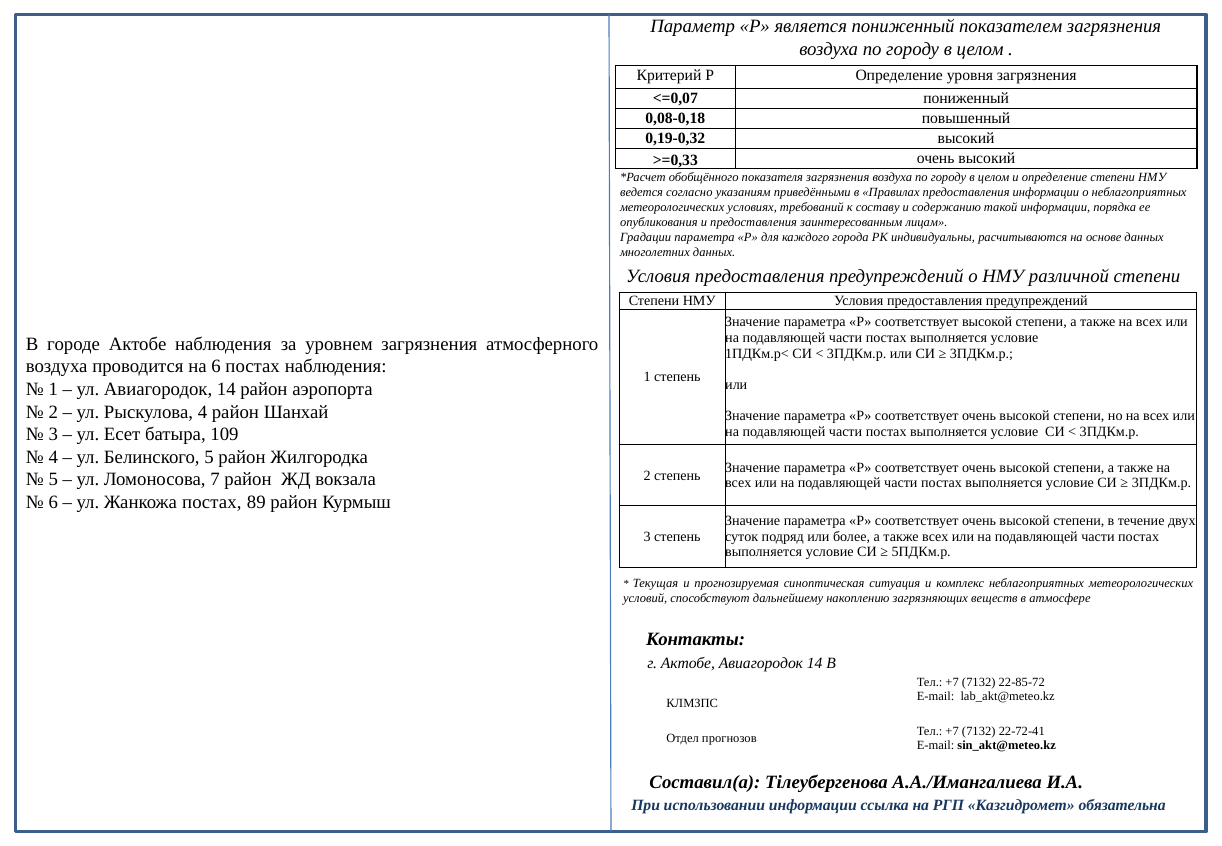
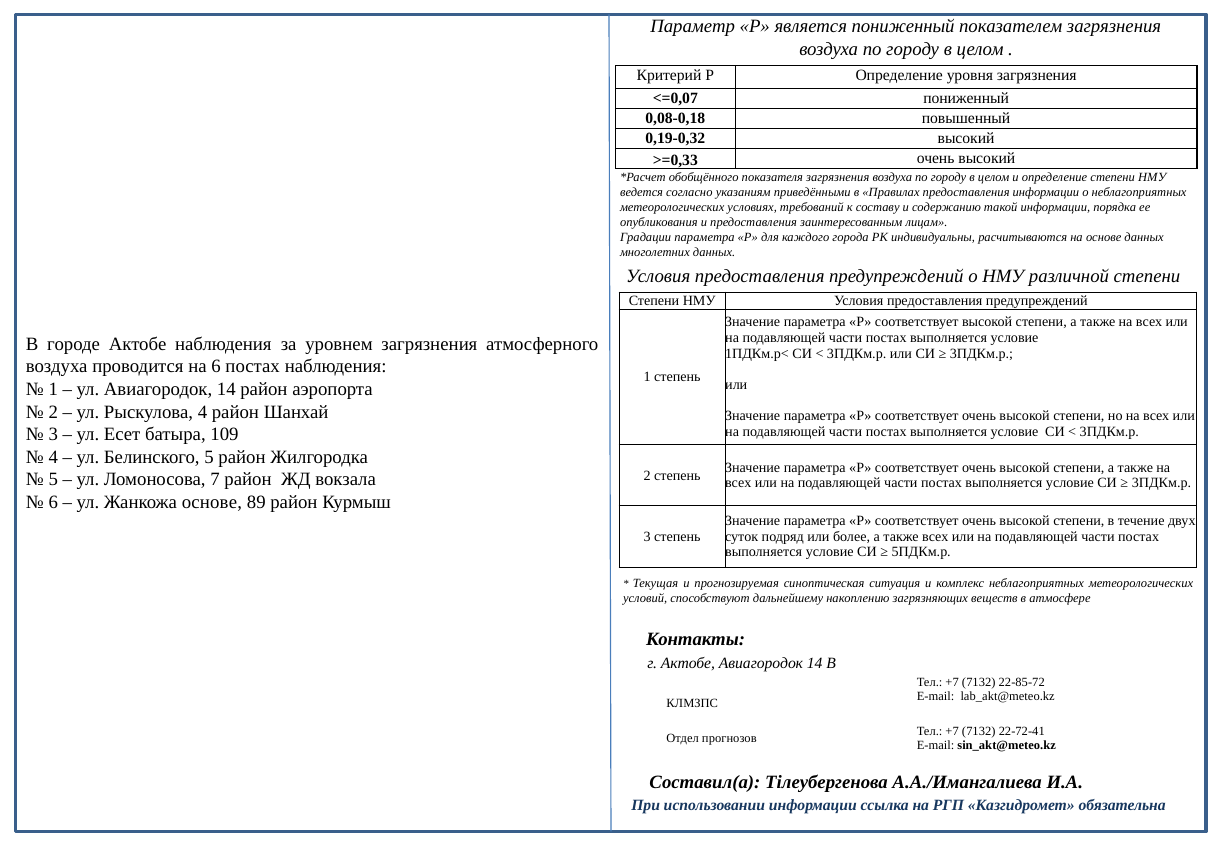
Жанкожа постах: постах -> основе
